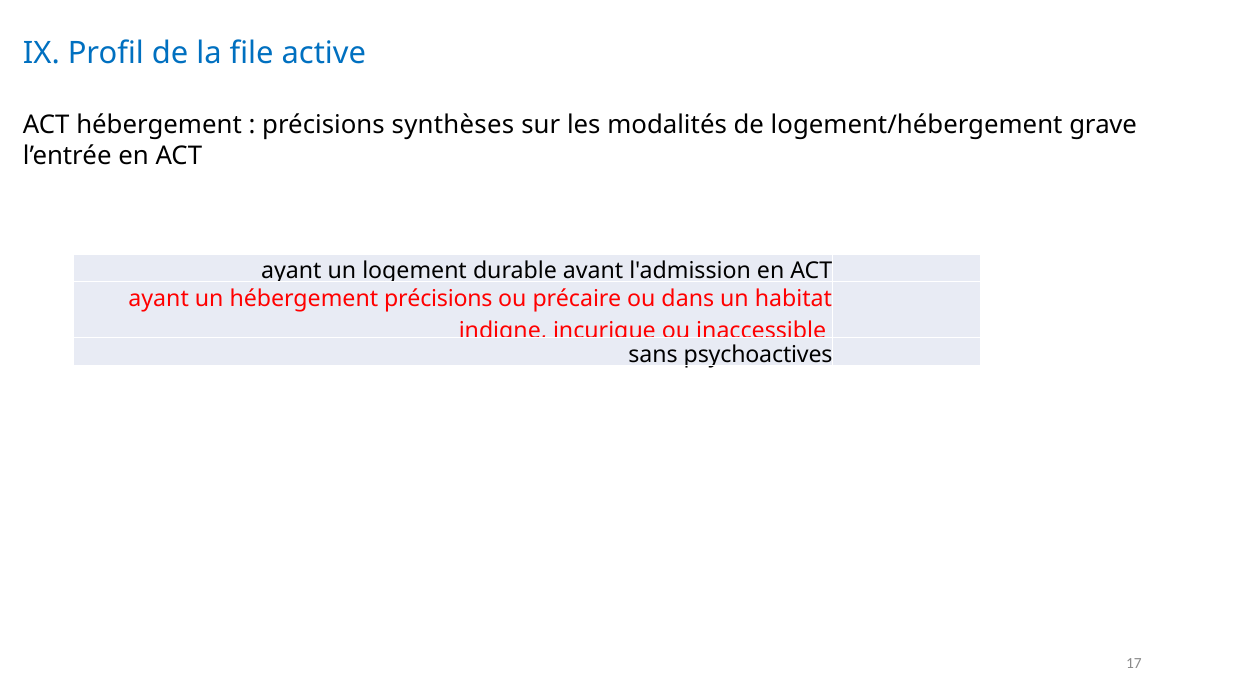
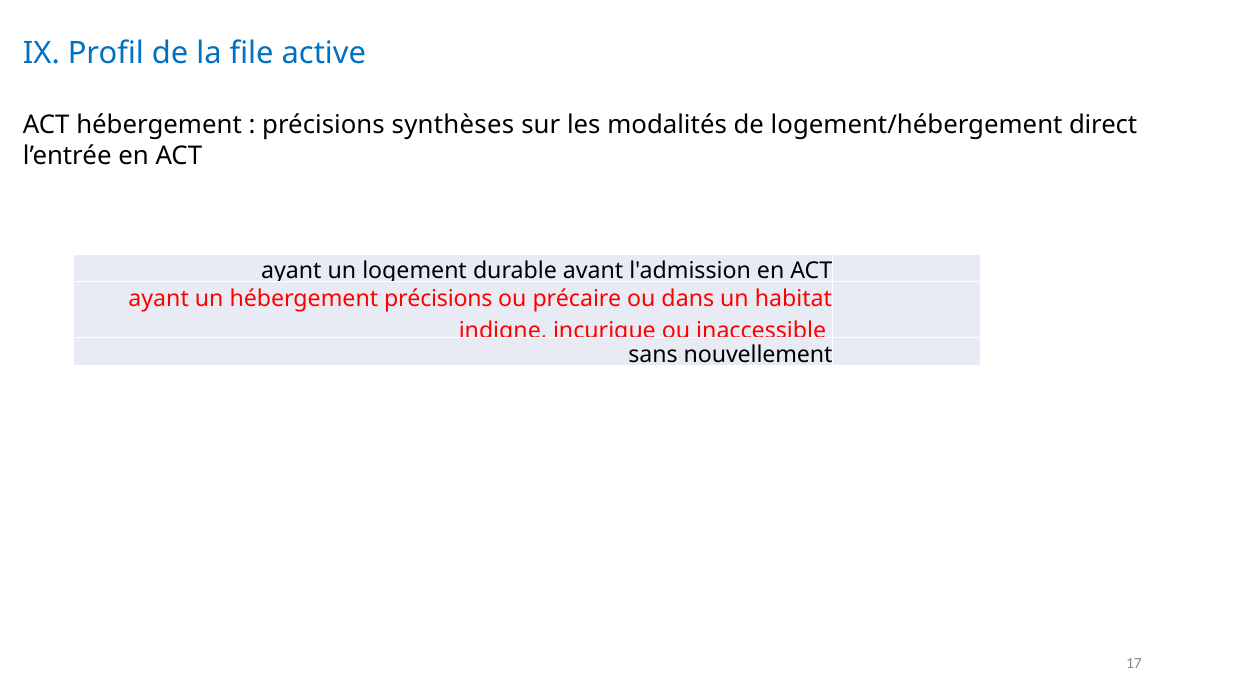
grave: grave -> direct
psychoactives: psychoactives -> nouvellement
